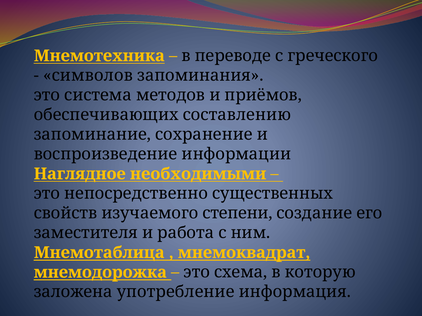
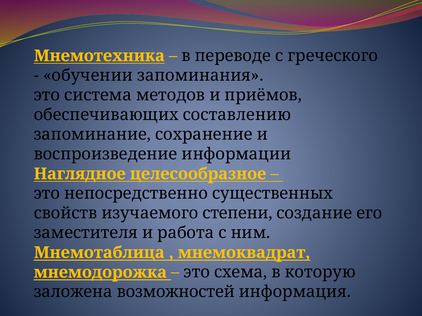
символов: символов -> обучении
необходимыми: необходимыми -> целесообразное
употребление: употребление -> возможностей
